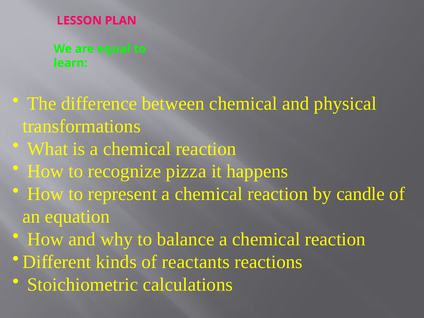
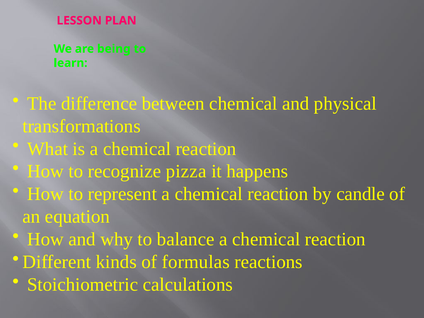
equal: equal -> being
reactants: reactants -> formulas
